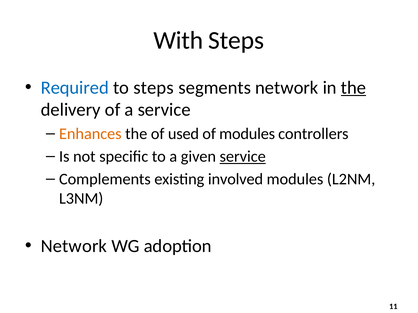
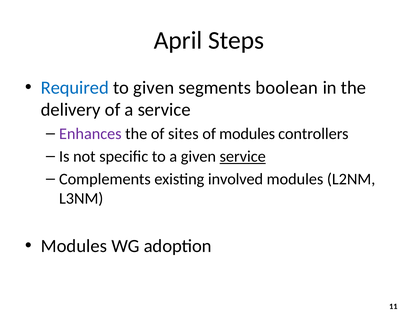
With: With -> April
to steps: steps -> given
segments network: network -> boolean
the at (354, 88) underline: present -> none
Enhances colour: orange -> purple
used: used -> sites
Network at (74, 246): Network -> Modules
